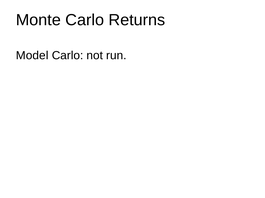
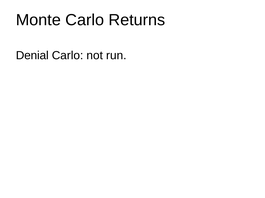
Model: Model -> Denial
